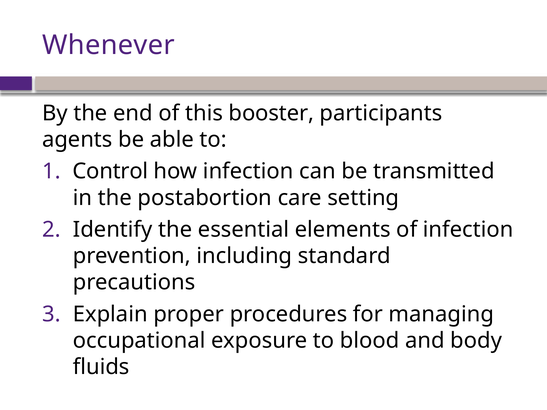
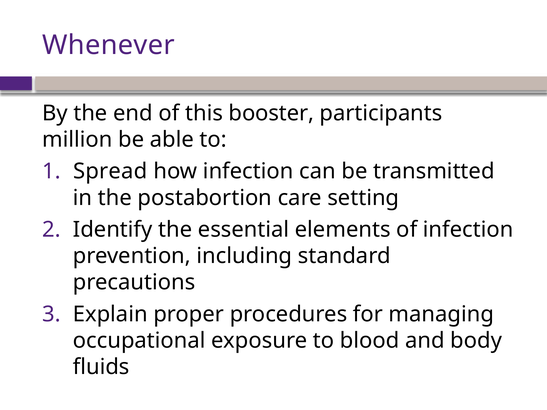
agents: agents -> million
Control: Control -> Spread
